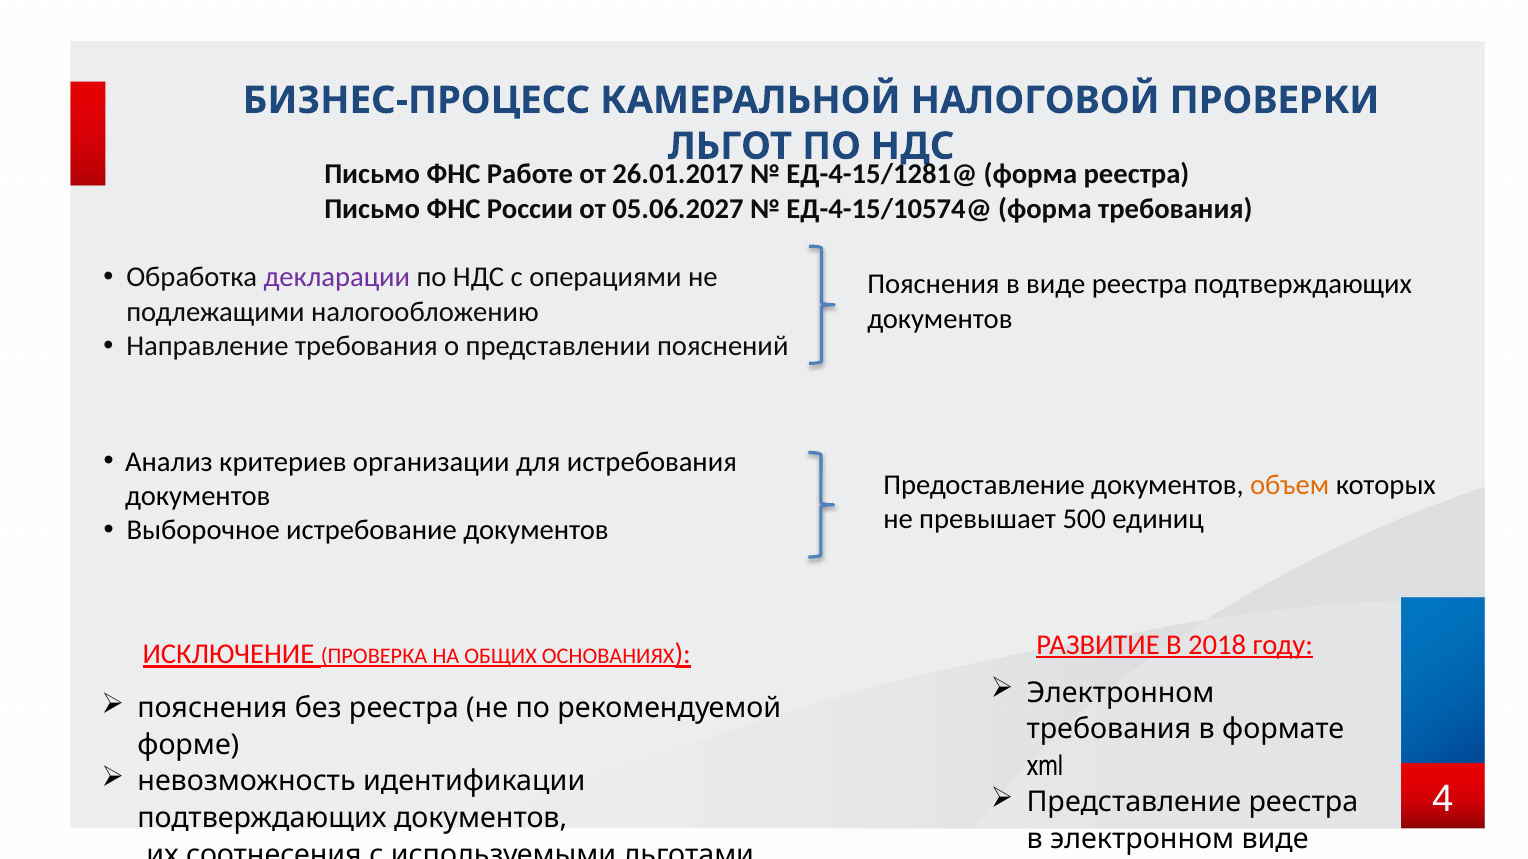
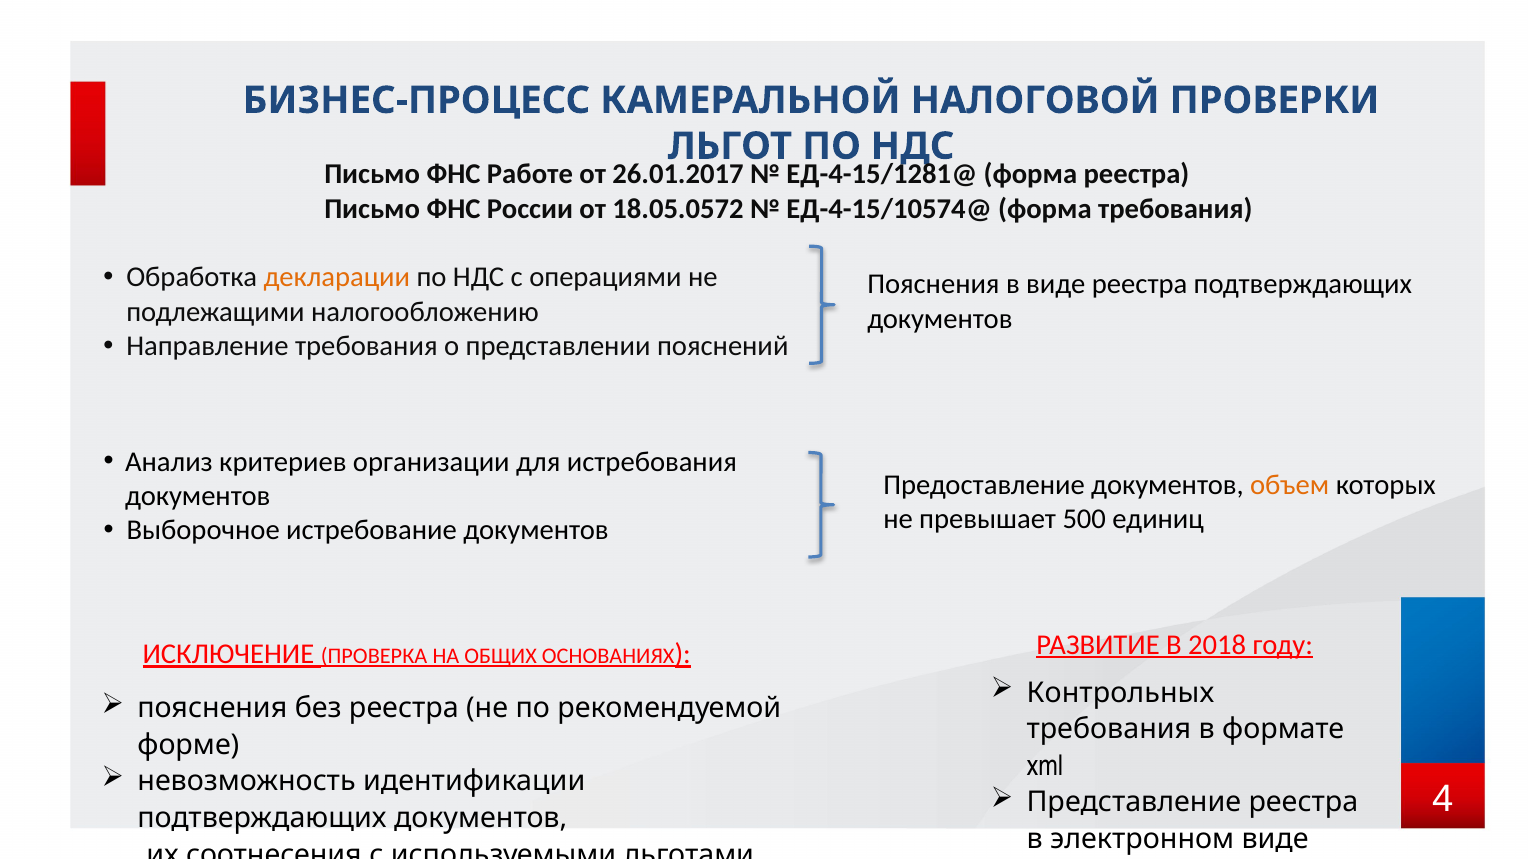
05.06.2027: 05.06.2027 -> 18.05.0572
декларации colour: purple -> orange
Электронном at (1121, 693): Электронном -> Контрольных
